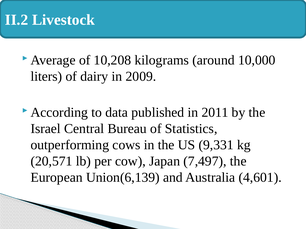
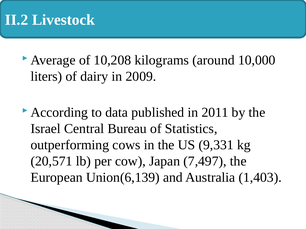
4,601: 4,601 -> 1,403
